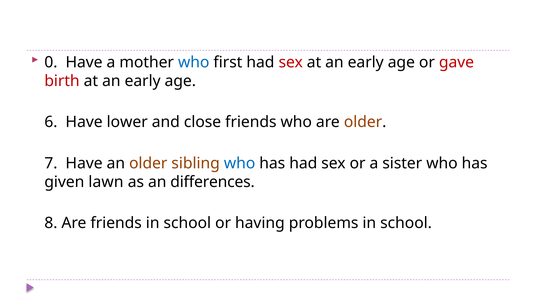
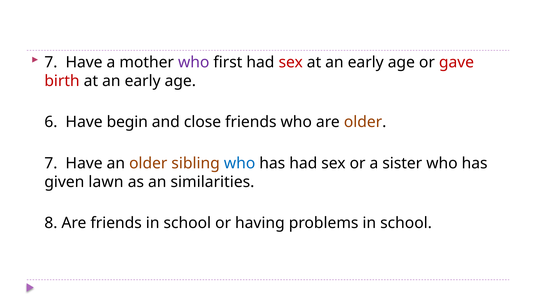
0 at (51, 62): 0 -> 7
who at (194, 62) colour: blue -> purple
lower: lower -> begin
differences: differences -> similarities
